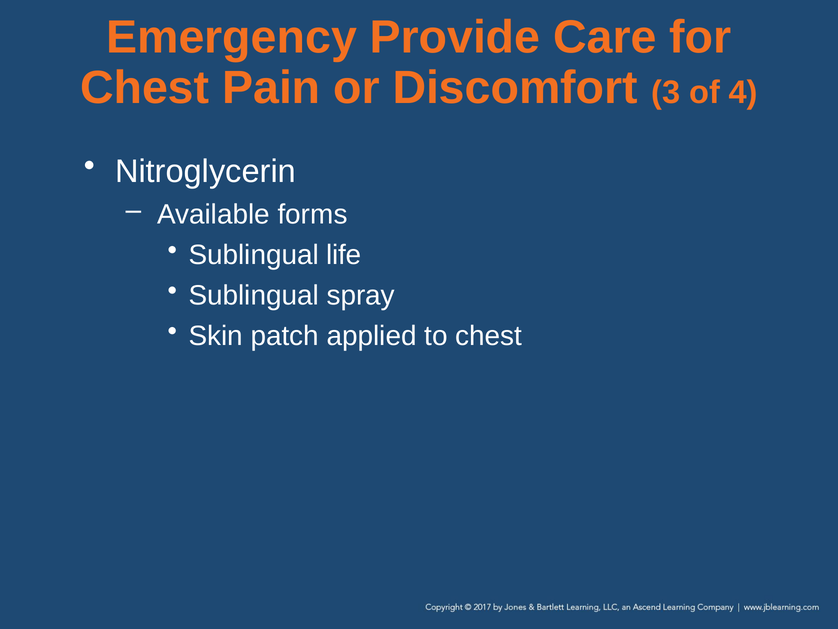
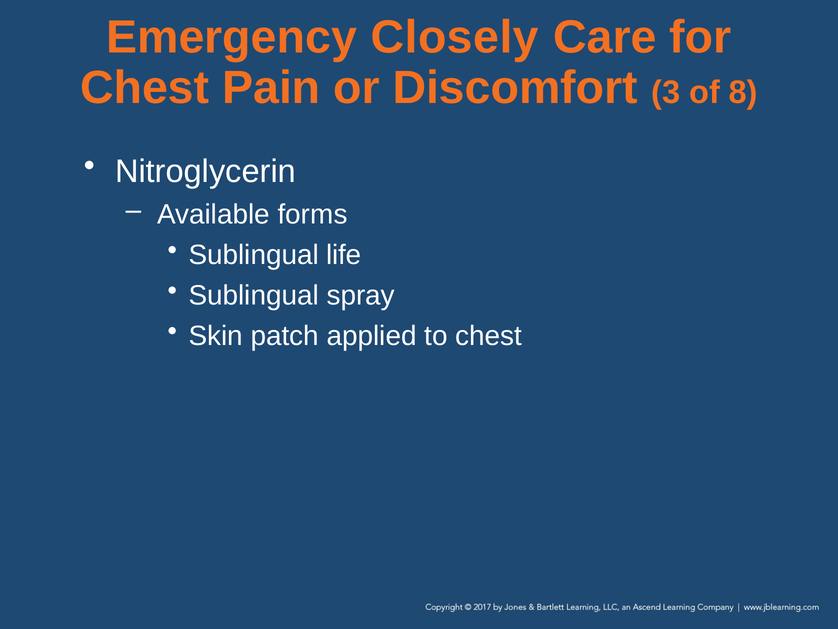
Provide: Provide -> Closely
4: 4 -> 8
